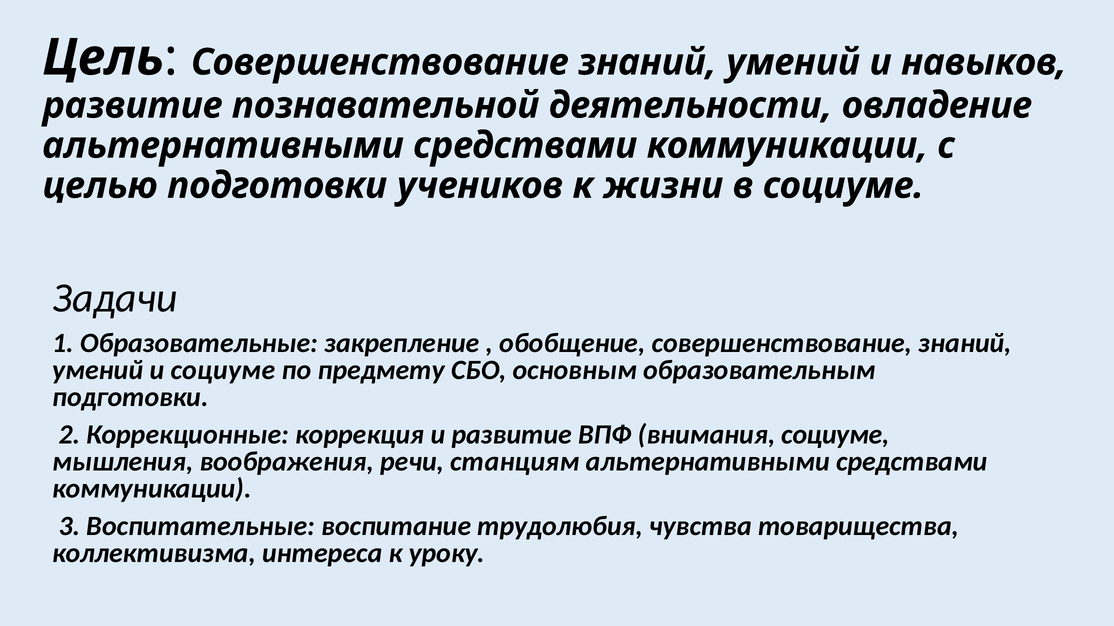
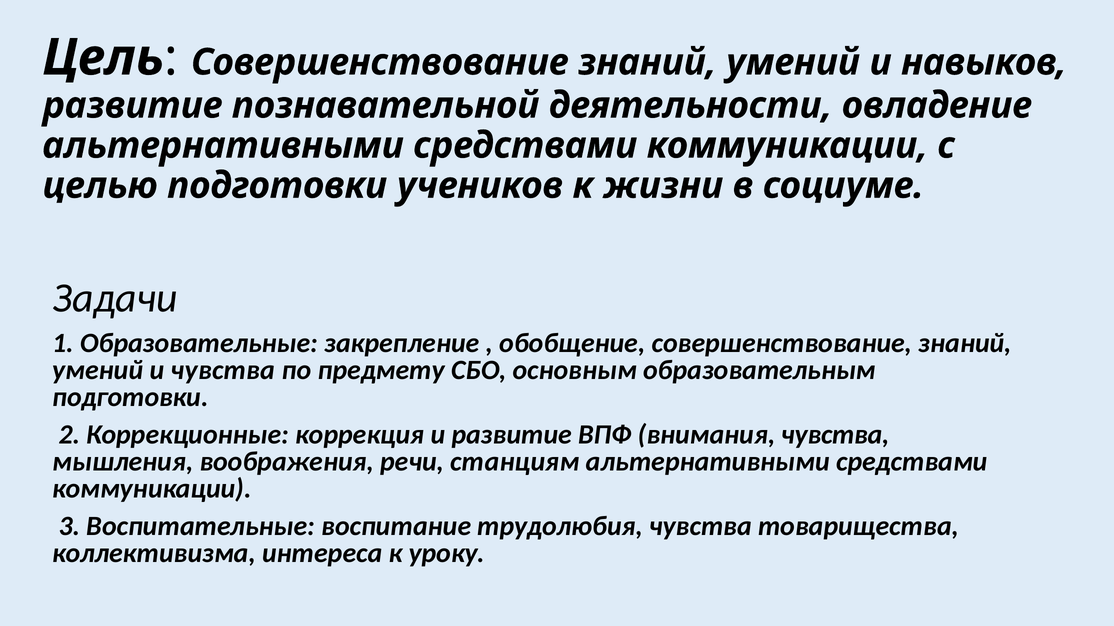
и социуме: социуме -> чувства
внимания социуме: социуме -> чувства
